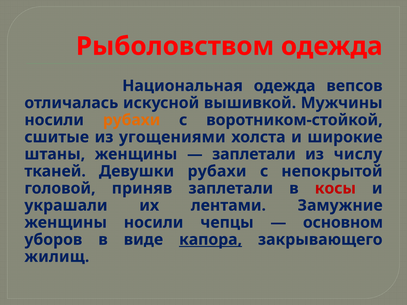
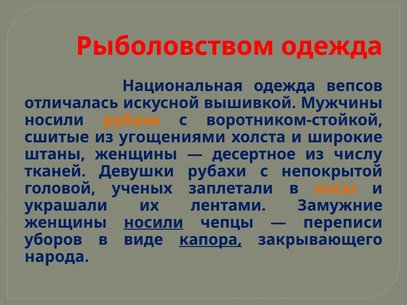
заплетали at (254, 154): заплетали -> десертное
приняв: приняв -> ученых
косы colour: red -> orange
носили at (154, 223) underline: none -> present
основном: основном -> переписи
жилищ: жилищ -> народа
